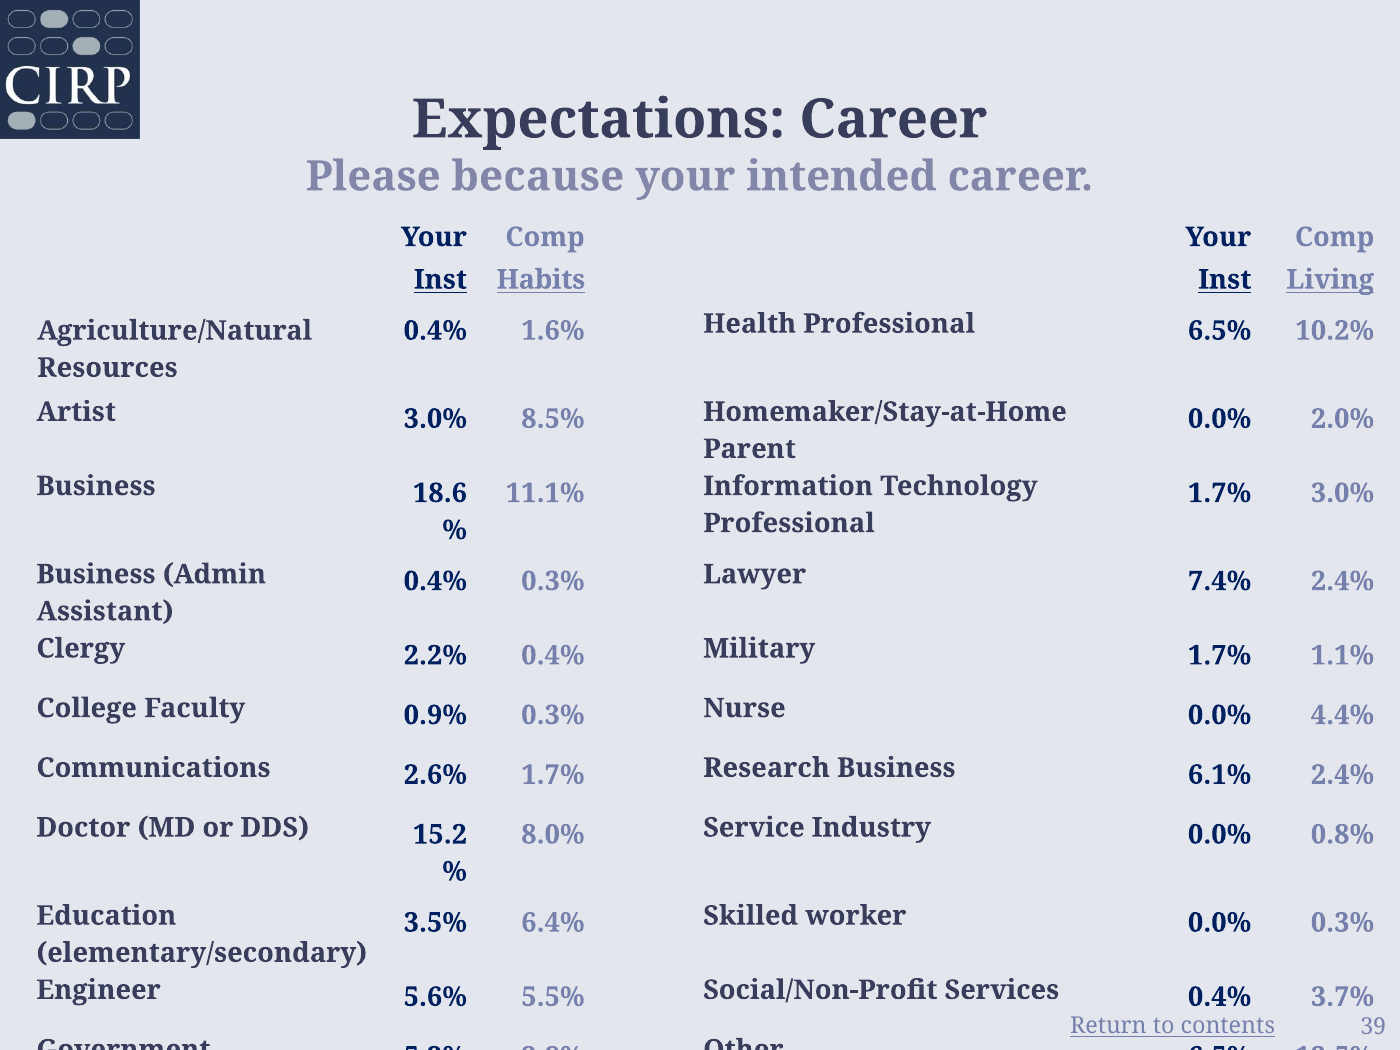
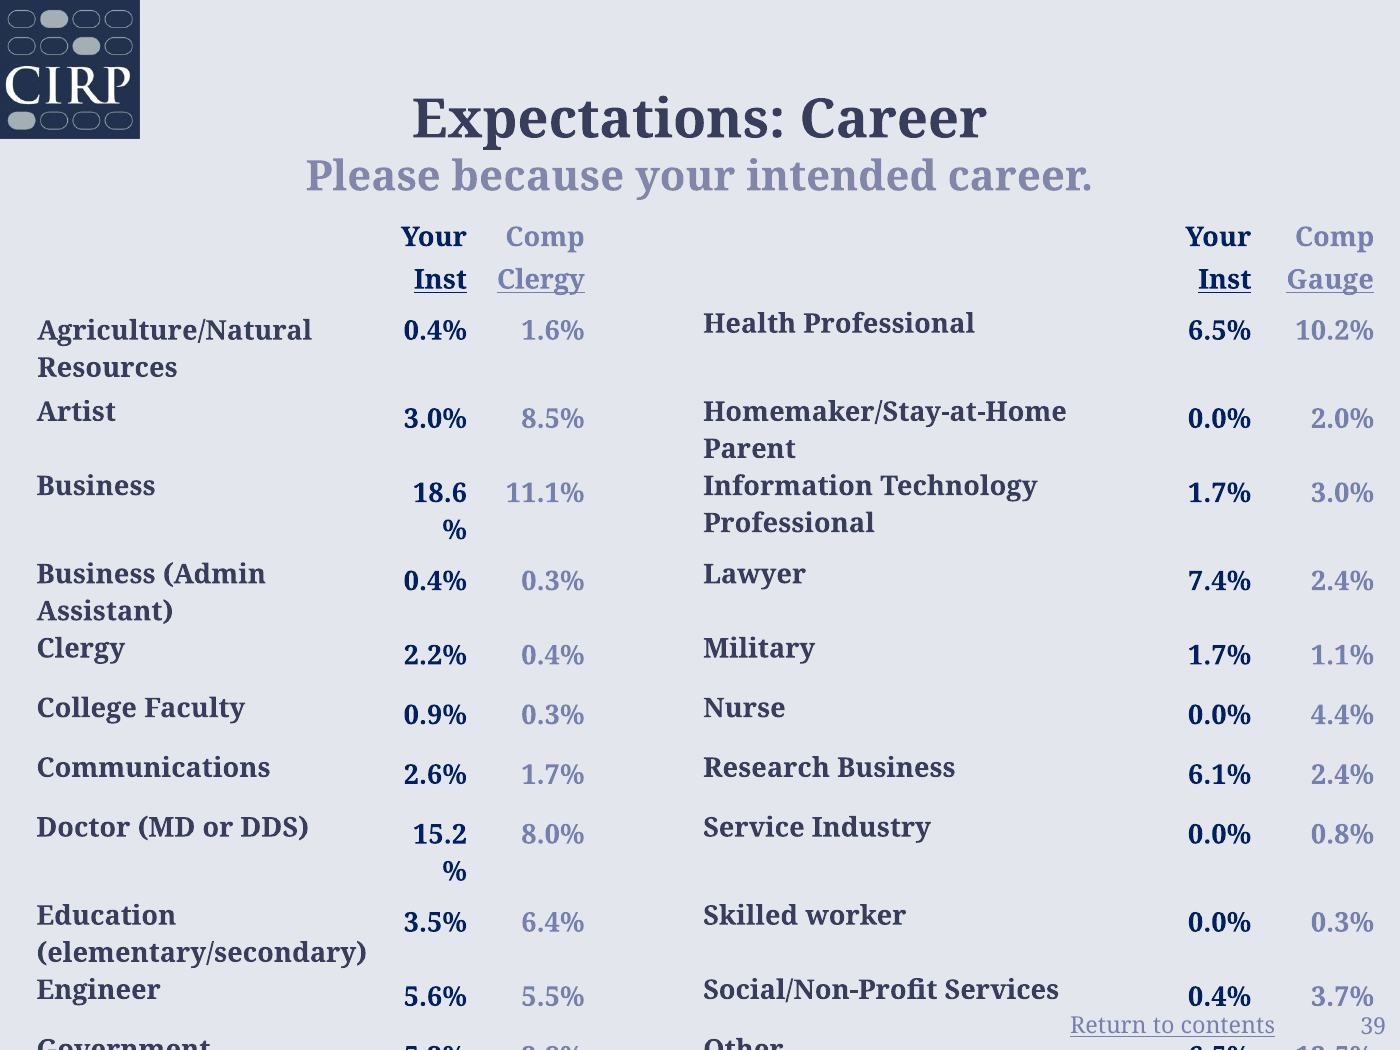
Habits at (541, 280): Habits -> Clergy
Living: Living -> Gauge
